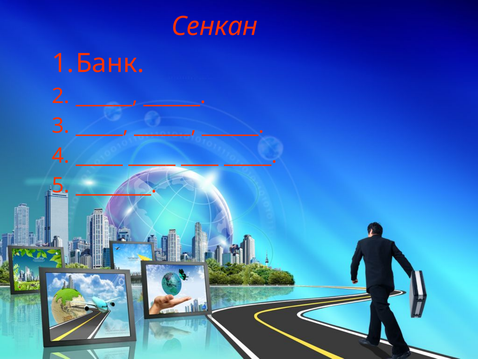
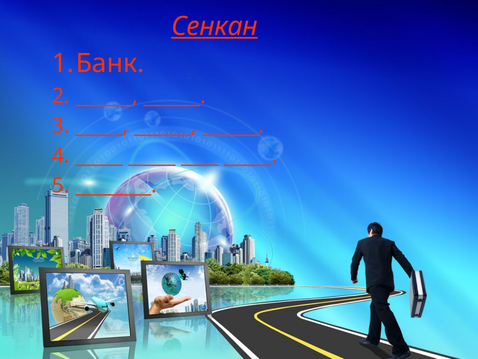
Сенкан underline: none -> present
